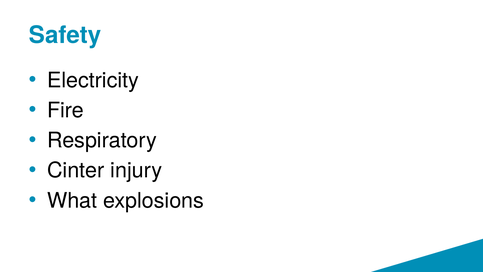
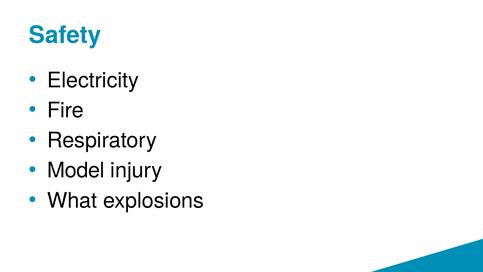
Cinter: Cinter -> Model
